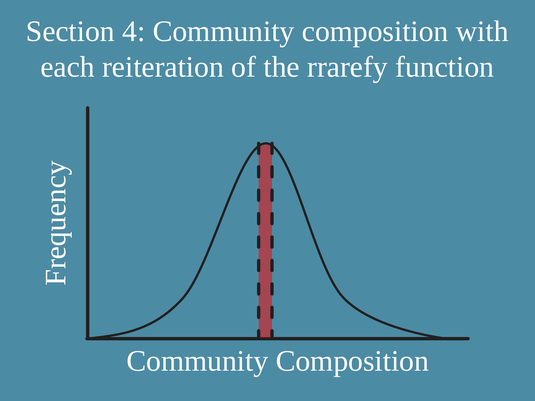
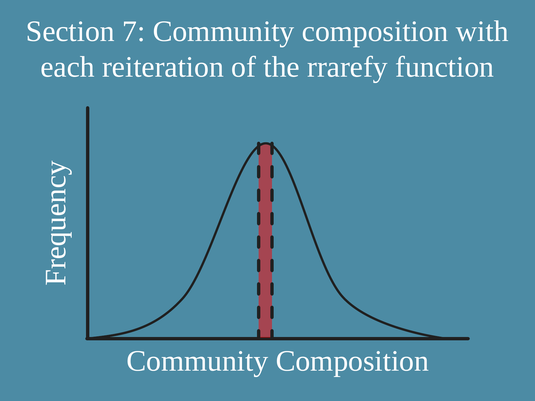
4: 4 -> 7
